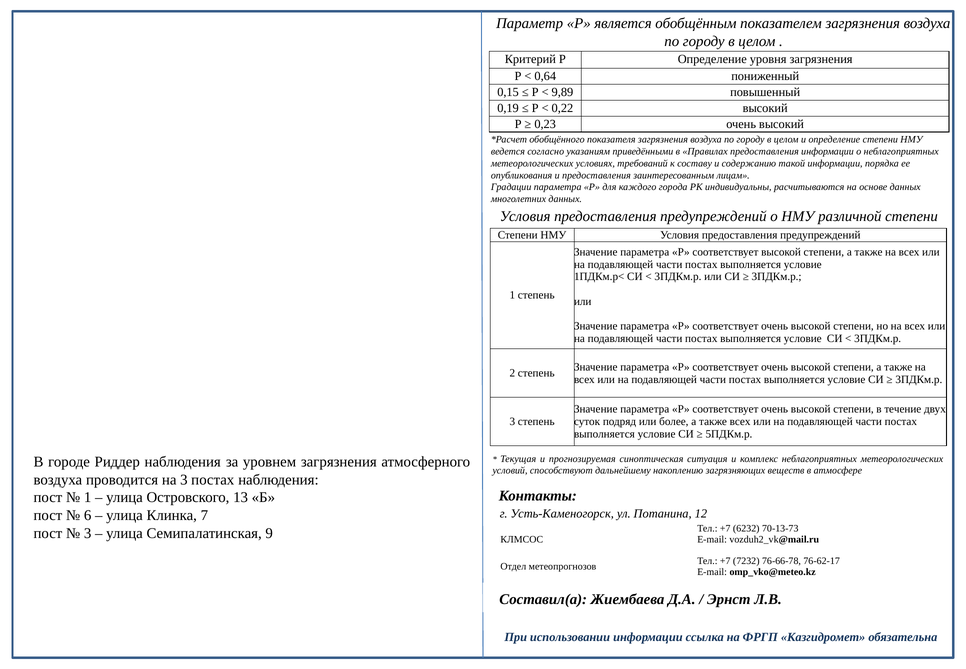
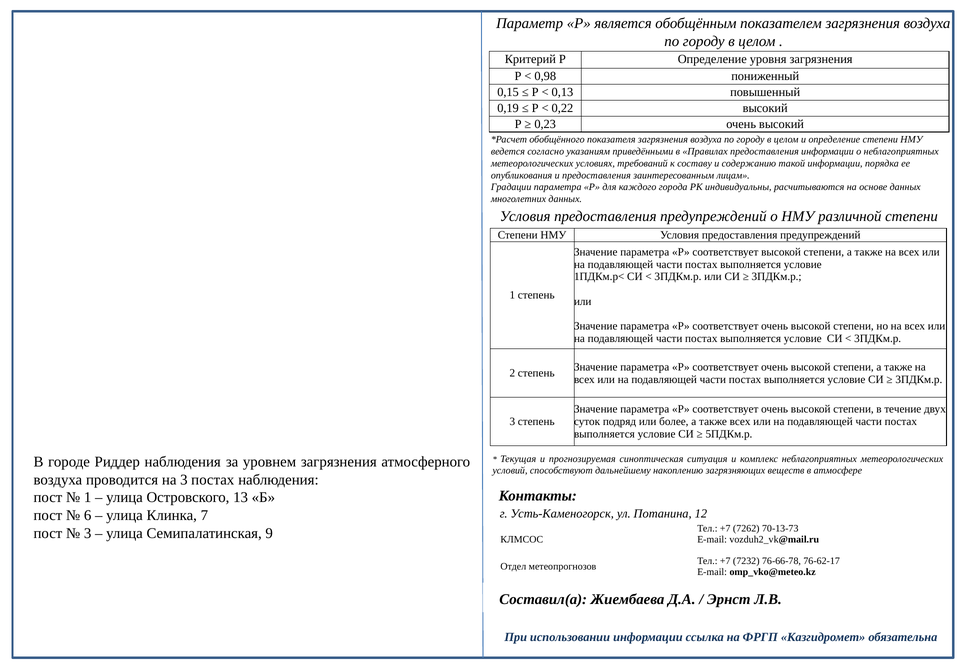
0,64: 0,64 -> 0,98
9,89: 9,89 -> 0,13
6232: 6232 -> 7262
